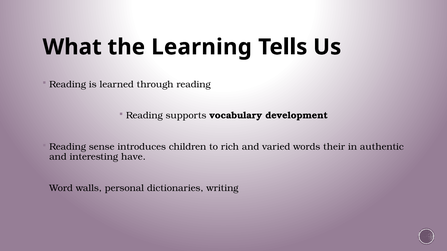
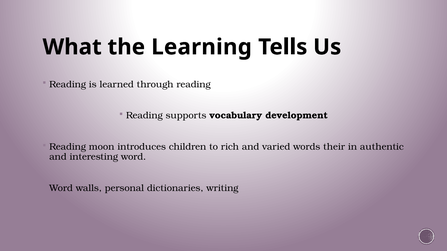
sense: sense -> moon
interesting have: have -> word
